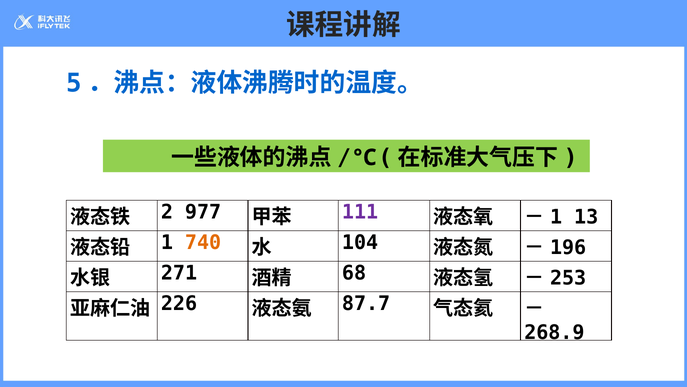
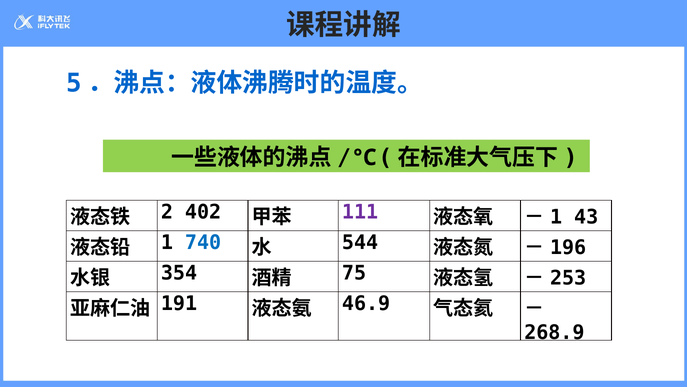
977: 977 -> 402
13: 13 -> 43
740 colour: orange -> blue
104: 104 -> 544
271: 271 -> 354
68: 68 -> 75
226: 226 -> 191
87.7: 87.7 -> 46.9
